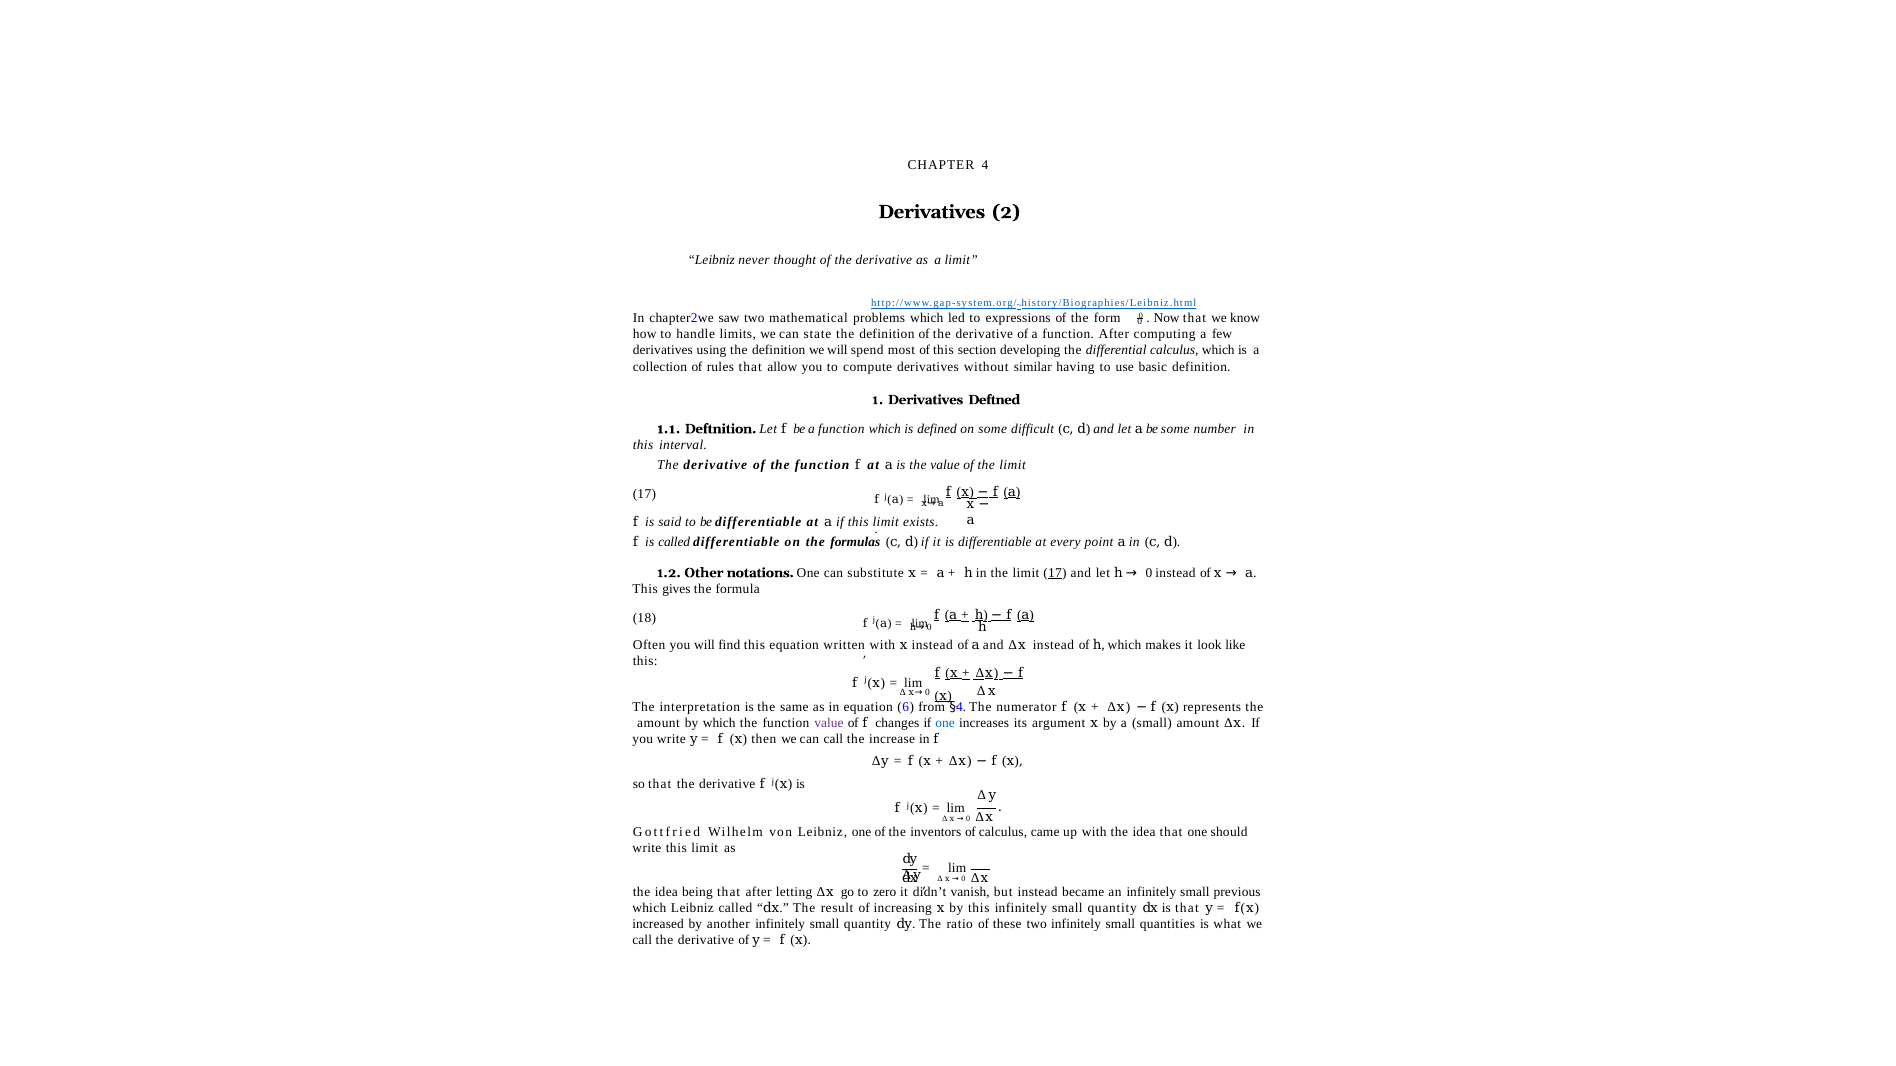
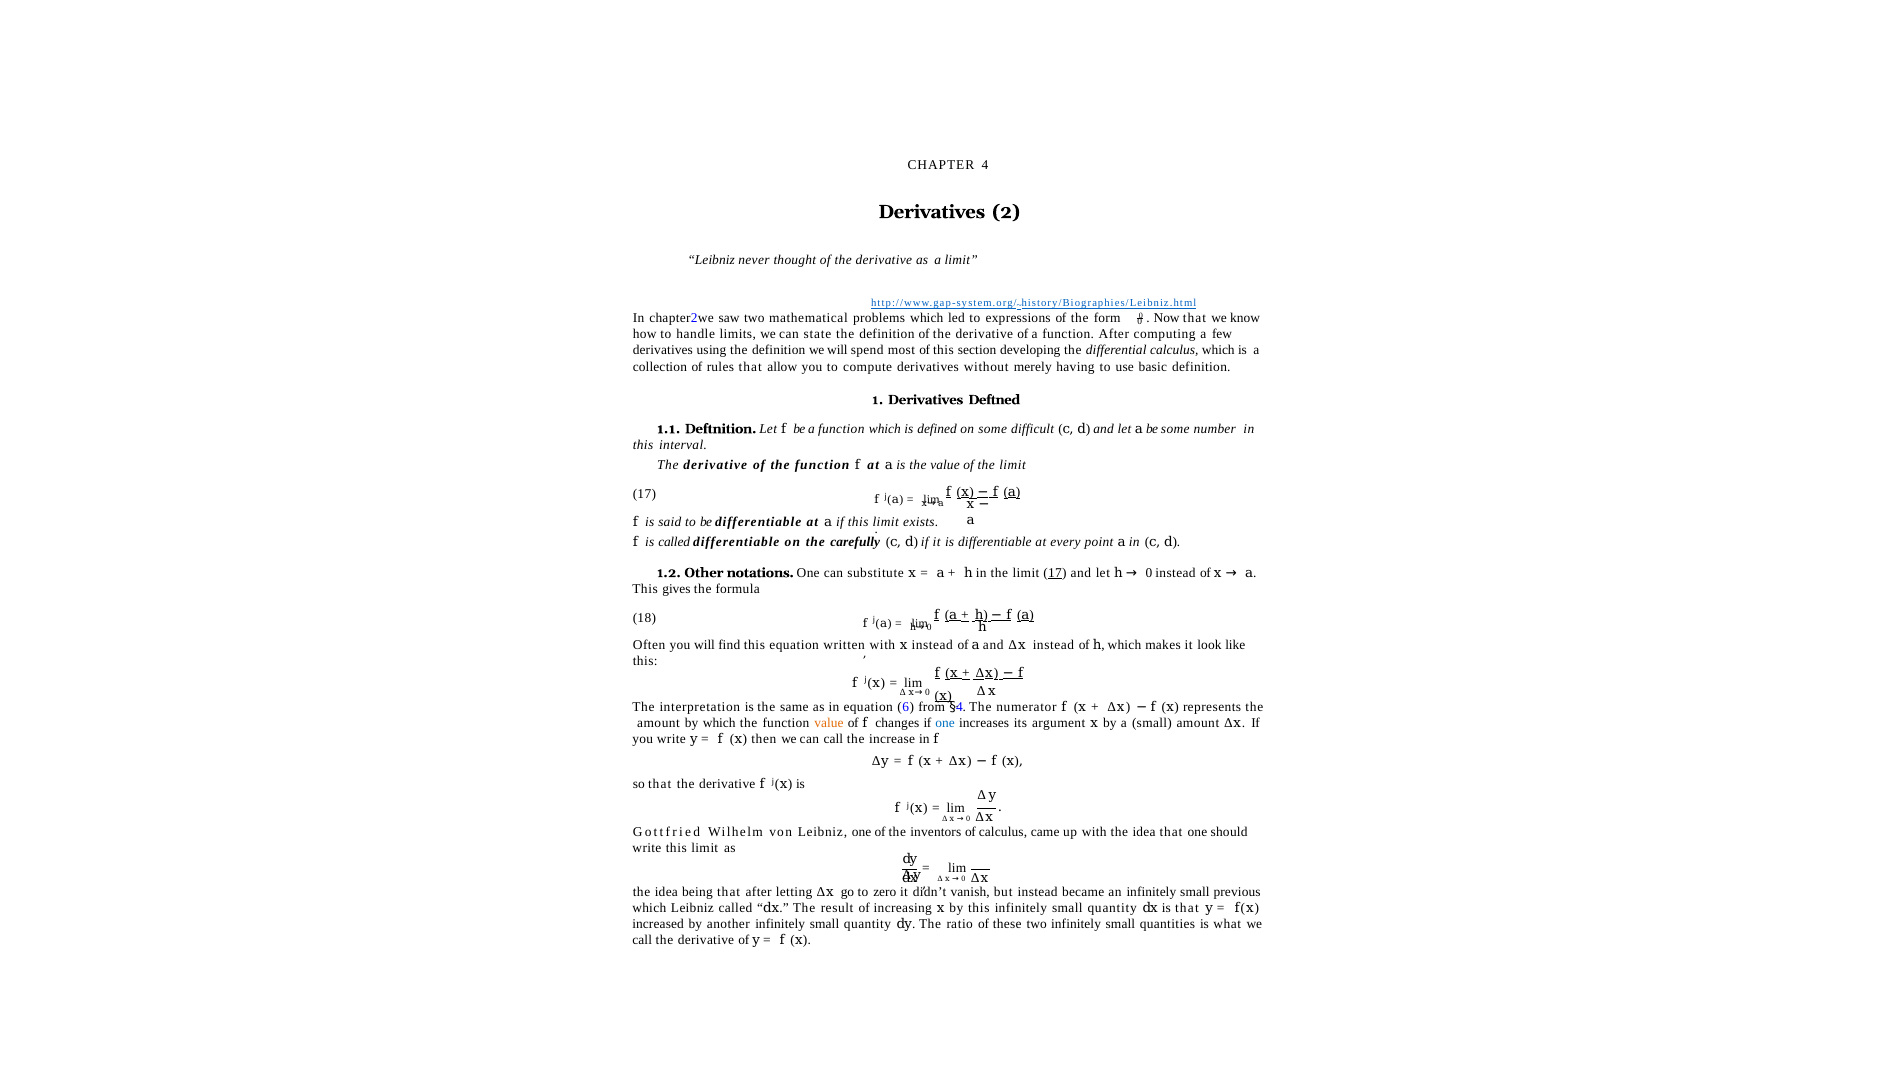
similar: similar -> merely
formulas: formulas -> carefully
value at (829, 723) colour: purple -> orange
